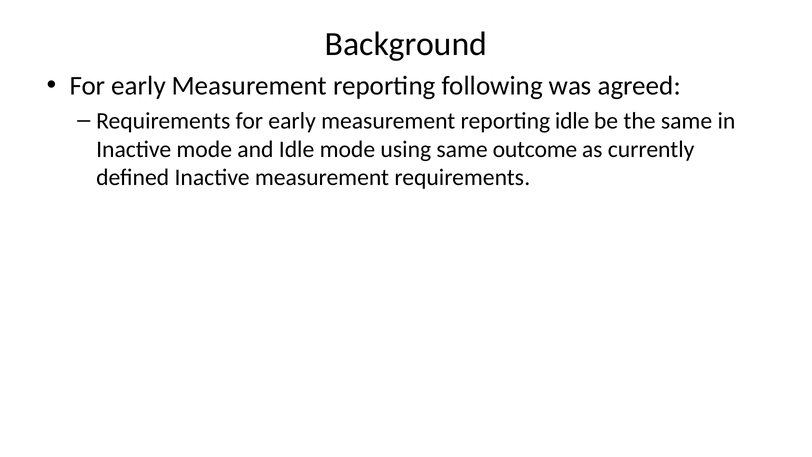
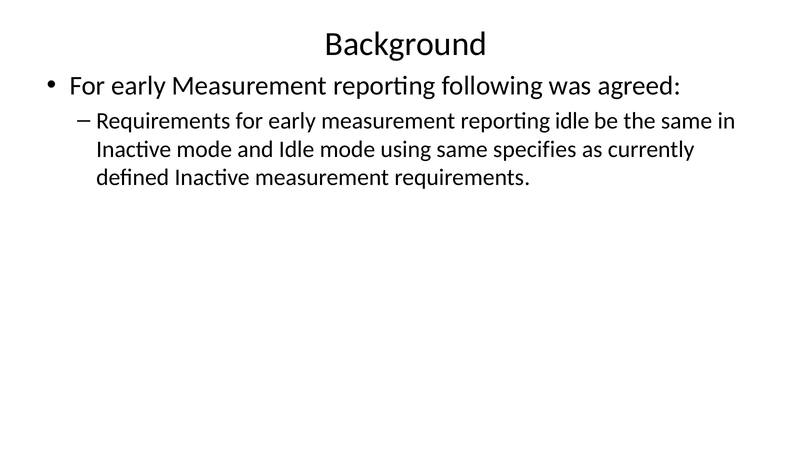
outcome: outcome -> specifies
